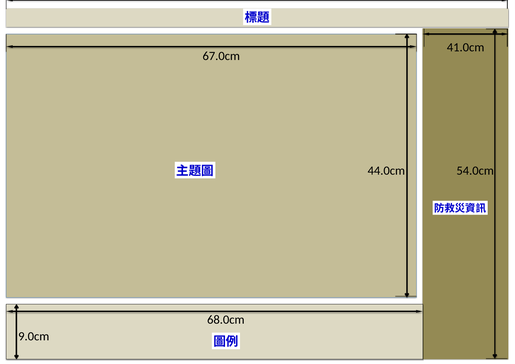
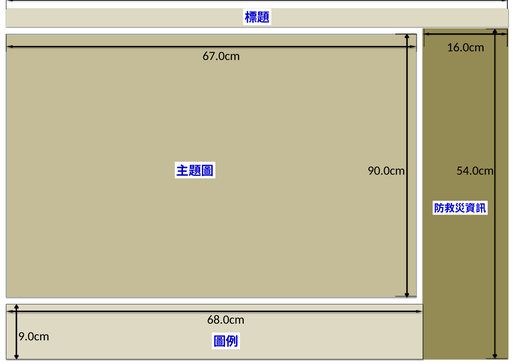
41.0cm: 41.0cm -> 16.0cm
44.0cm: 44.0cm -> 90.0cm
